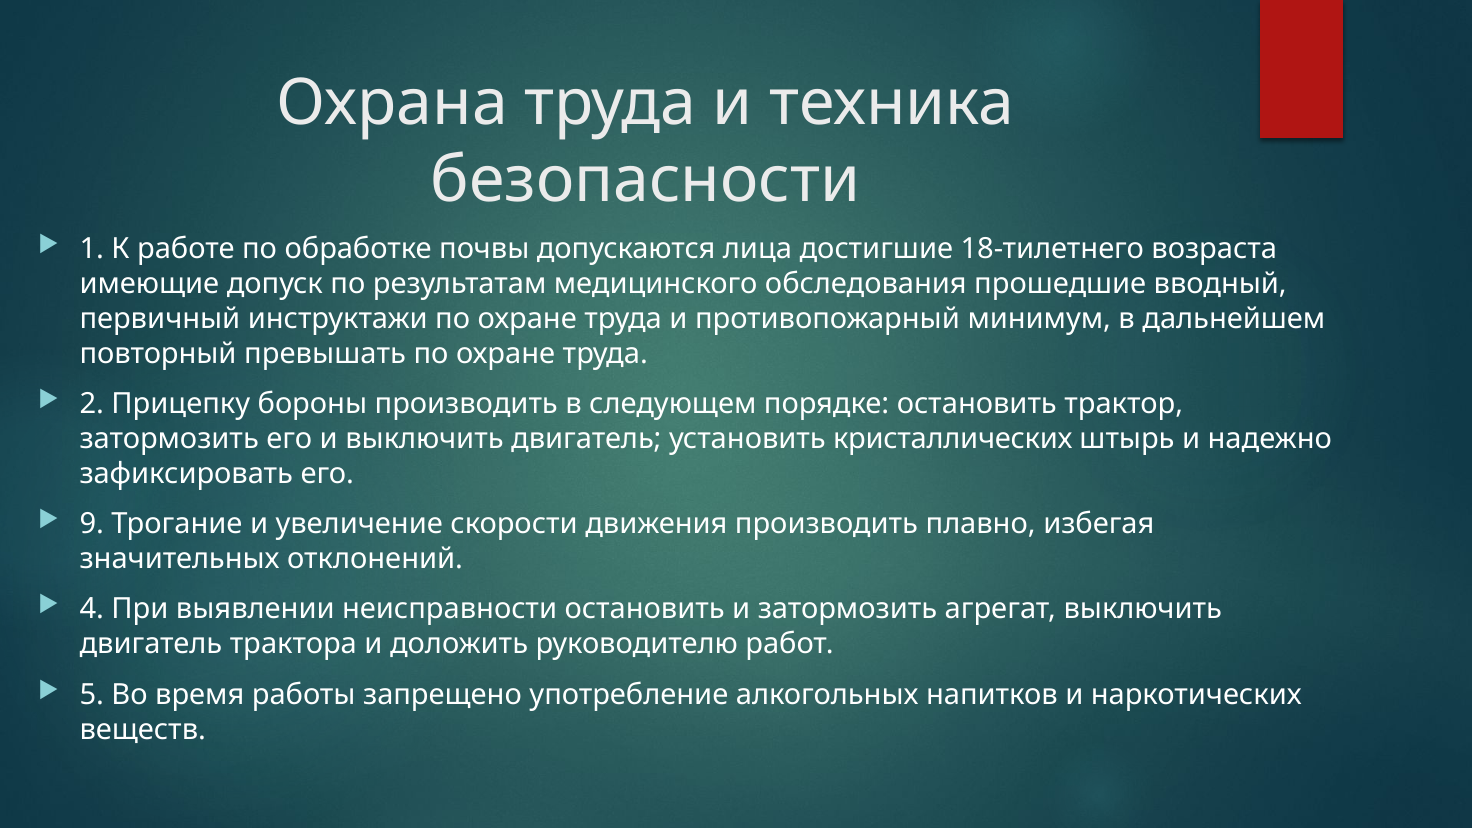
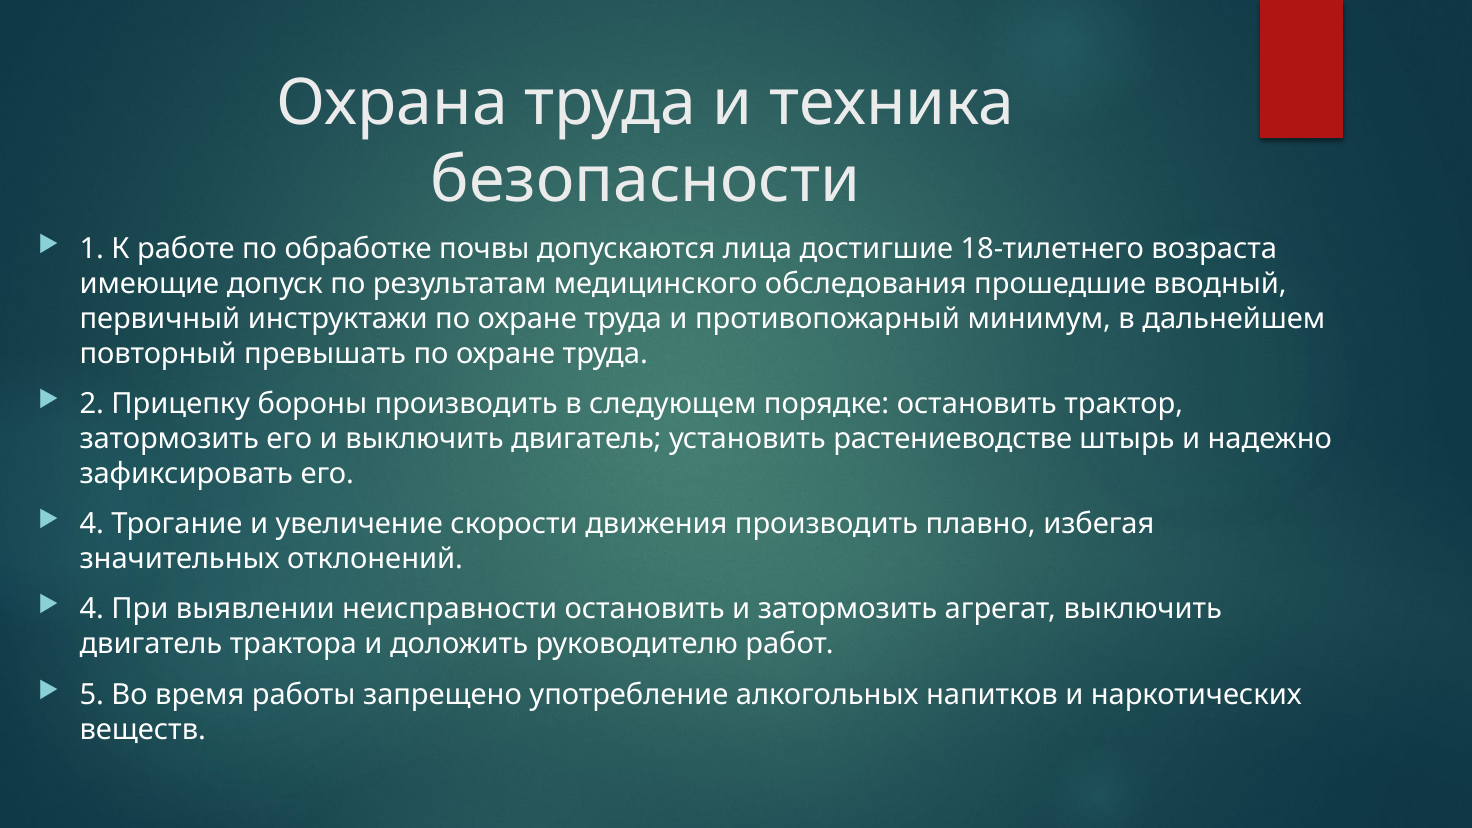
кристаллических: кристаллических -> растениеводстве
9 at (92, 524): 9 -> 4
